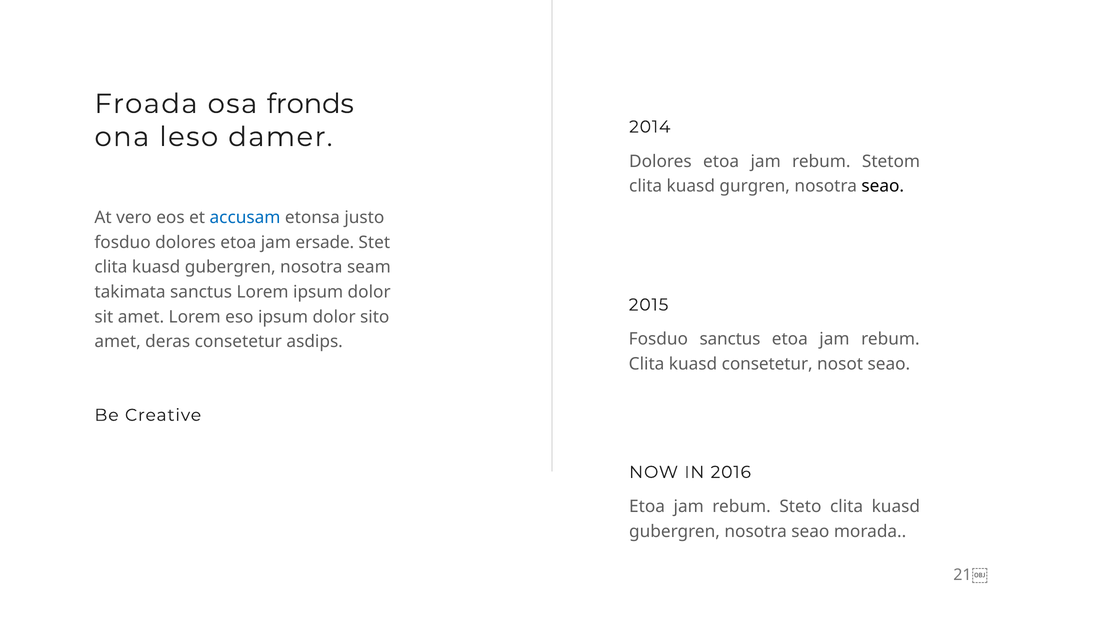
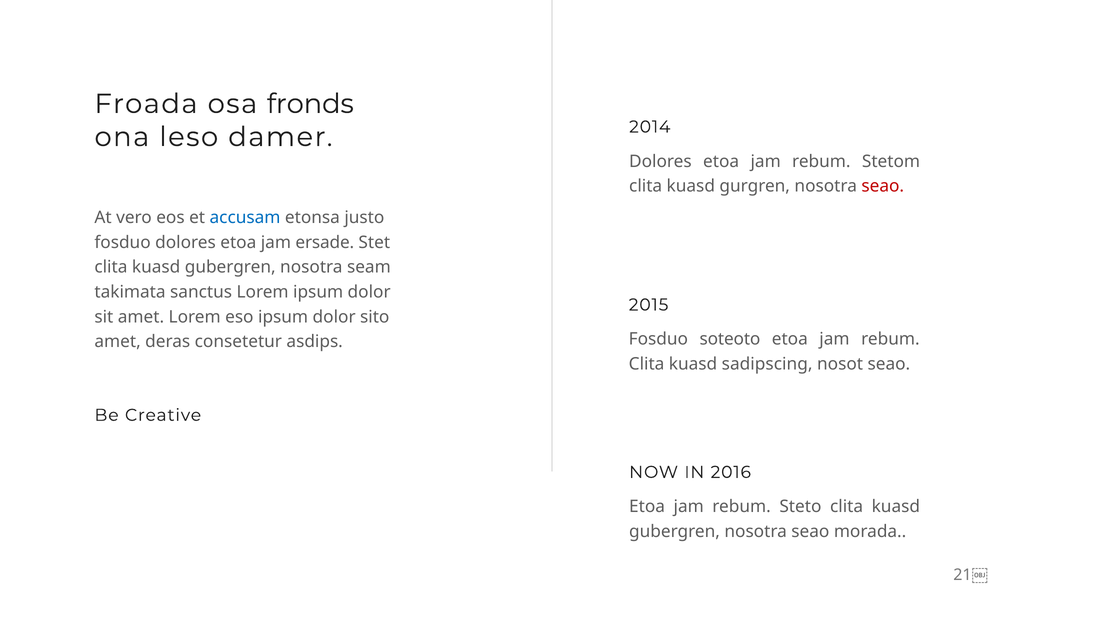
seao at (883, 186) colour: black -> red
Fosduo sanctus: sanctus -> soteoto
kuasd consetetur: consetetur -> sadipscing
